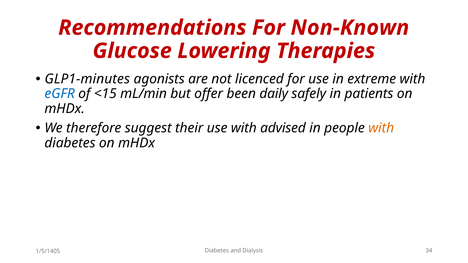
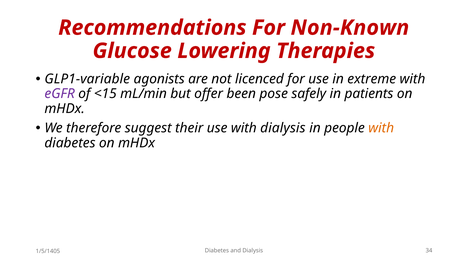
GLP1-minutes: GLP1-minutes -> GLP1-variable
eGFR colour: blue -> purple
daily: daily -> pose
with advised: advised -> dialysis
